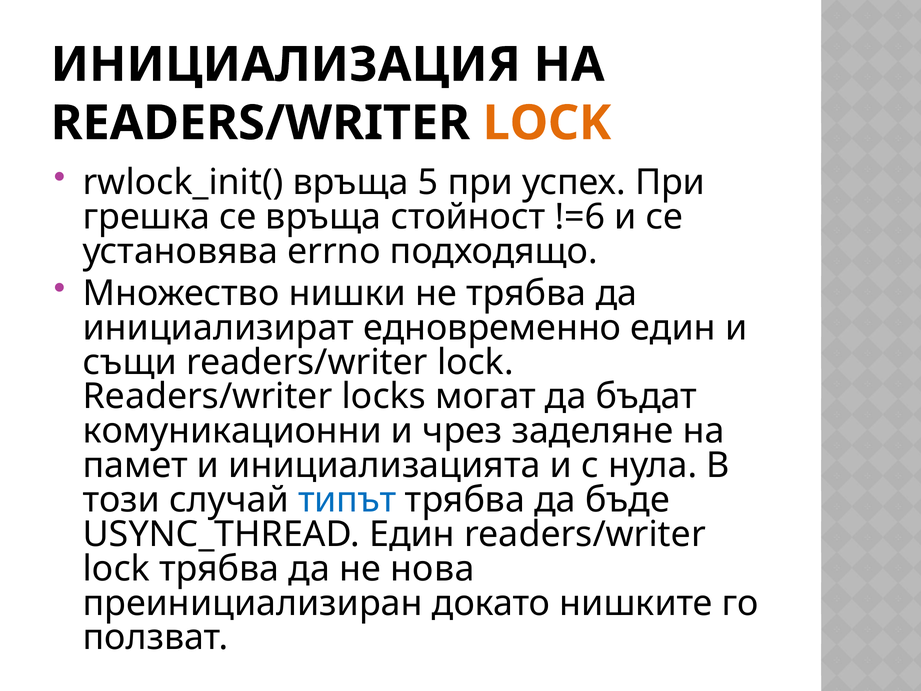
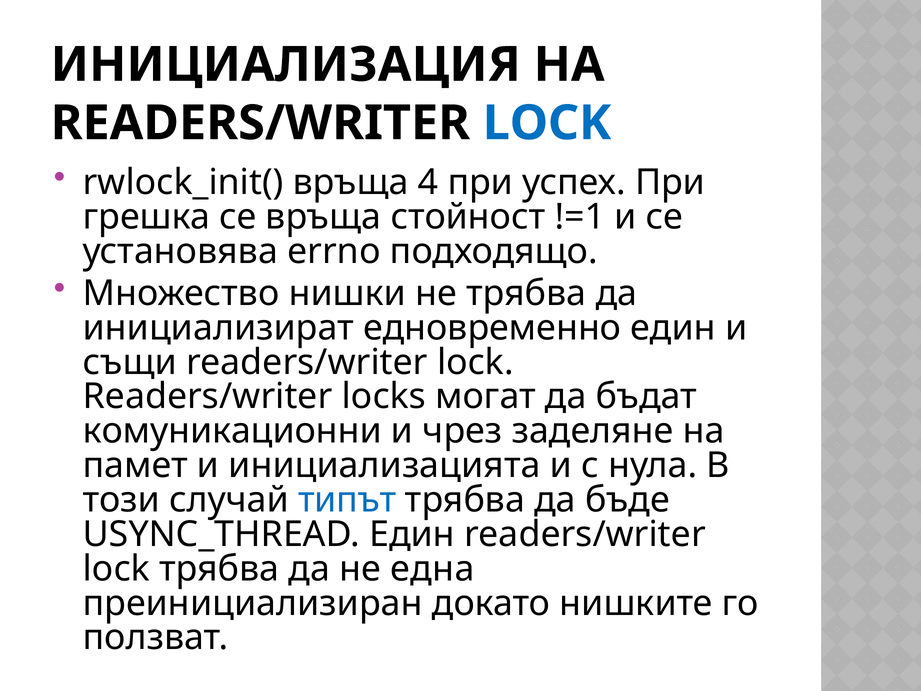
LOCK at (547, 123) colour: orange -> blue
5: 5 -> 4
!=6: !=6 -> !=1
нова: нова -> една
